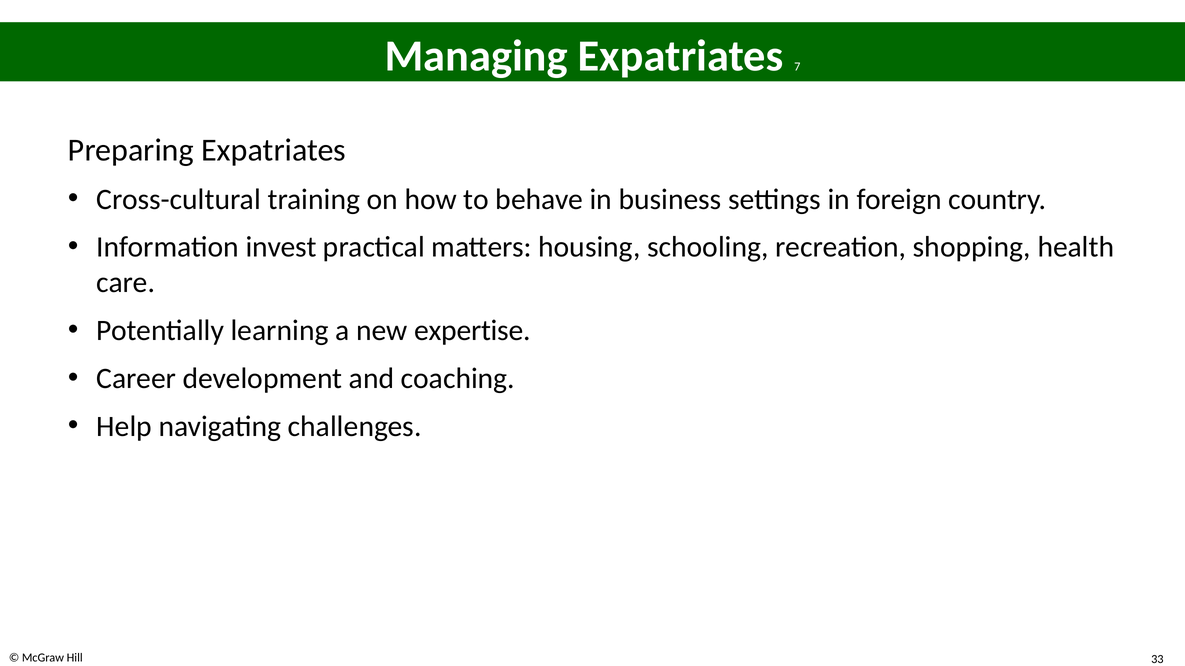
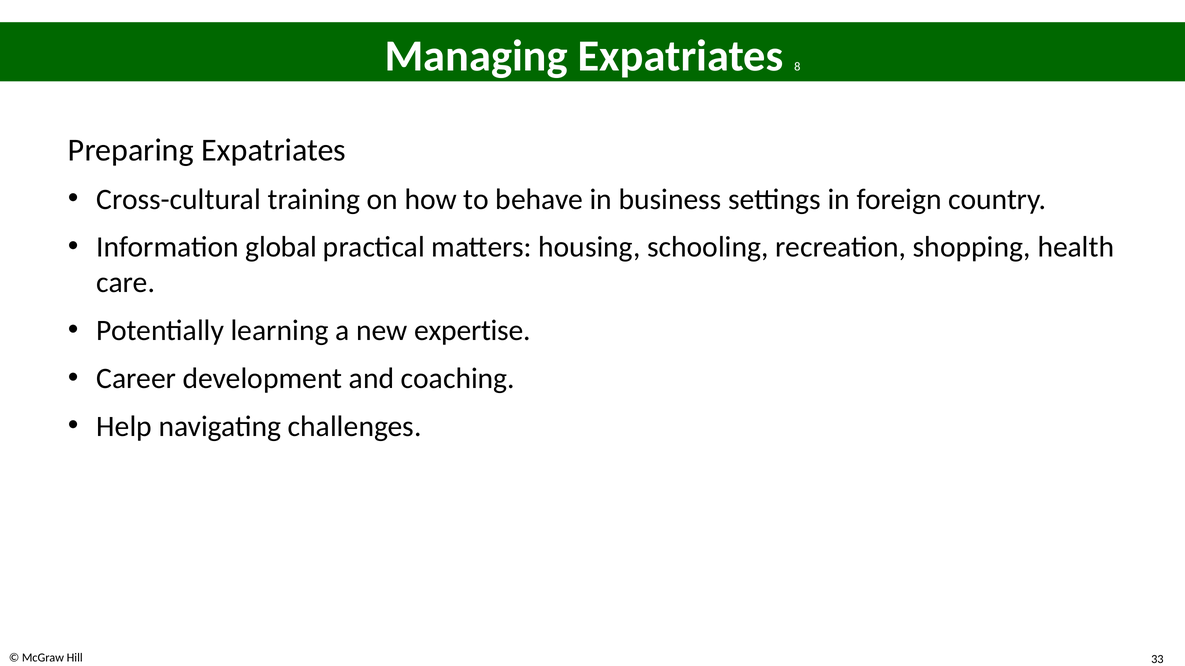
7: 7 -> 8
invest: invest -> global
